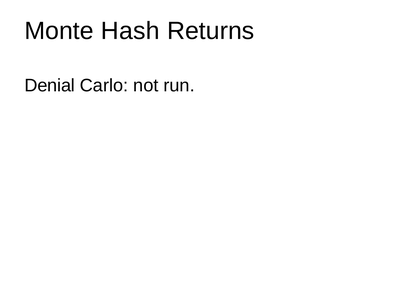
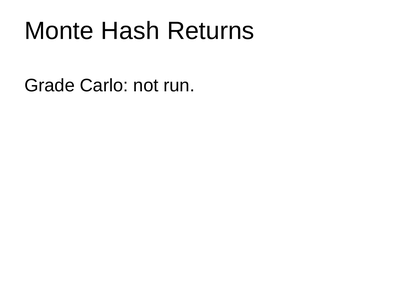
Denial: Denial -> Grade
